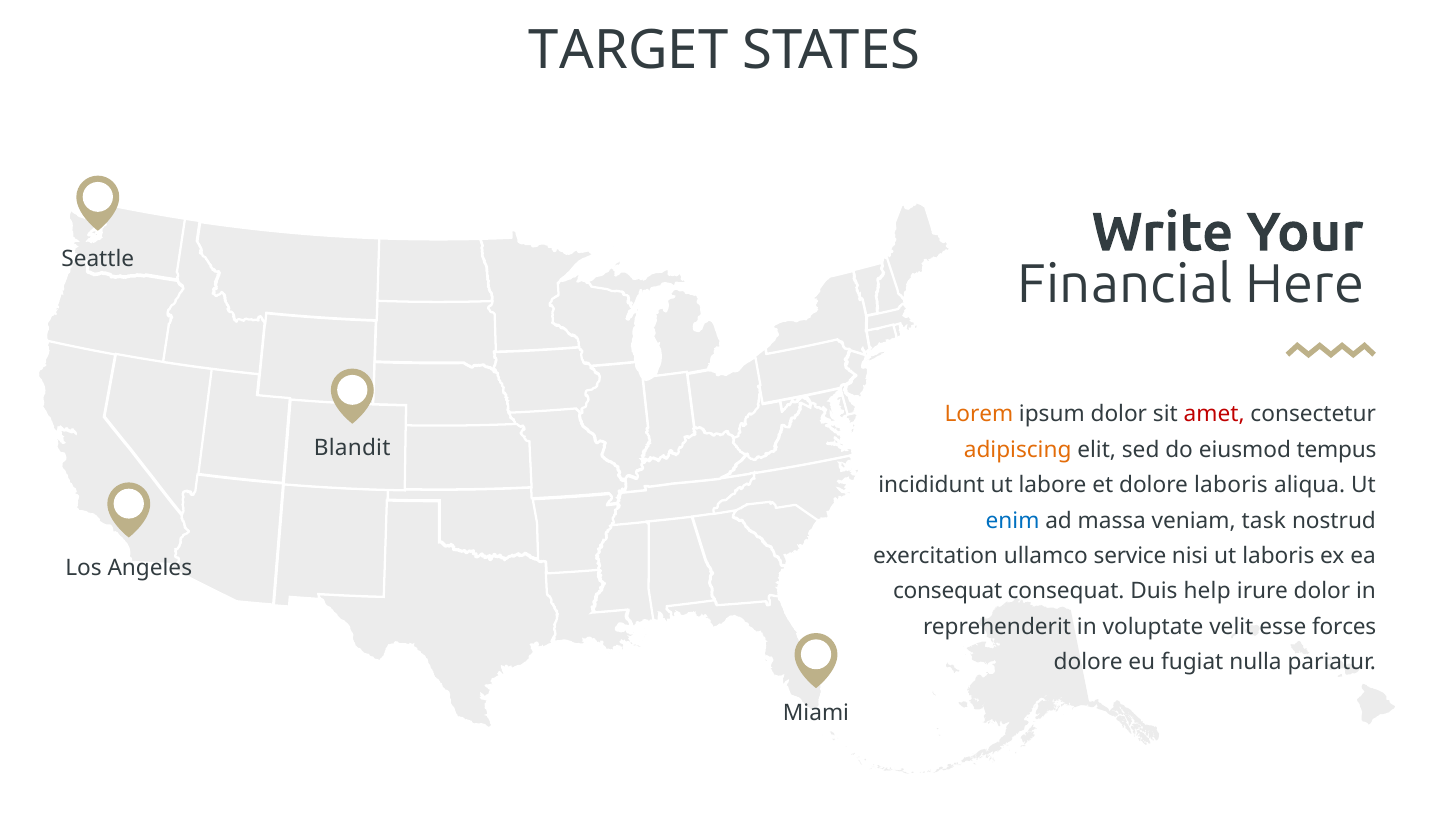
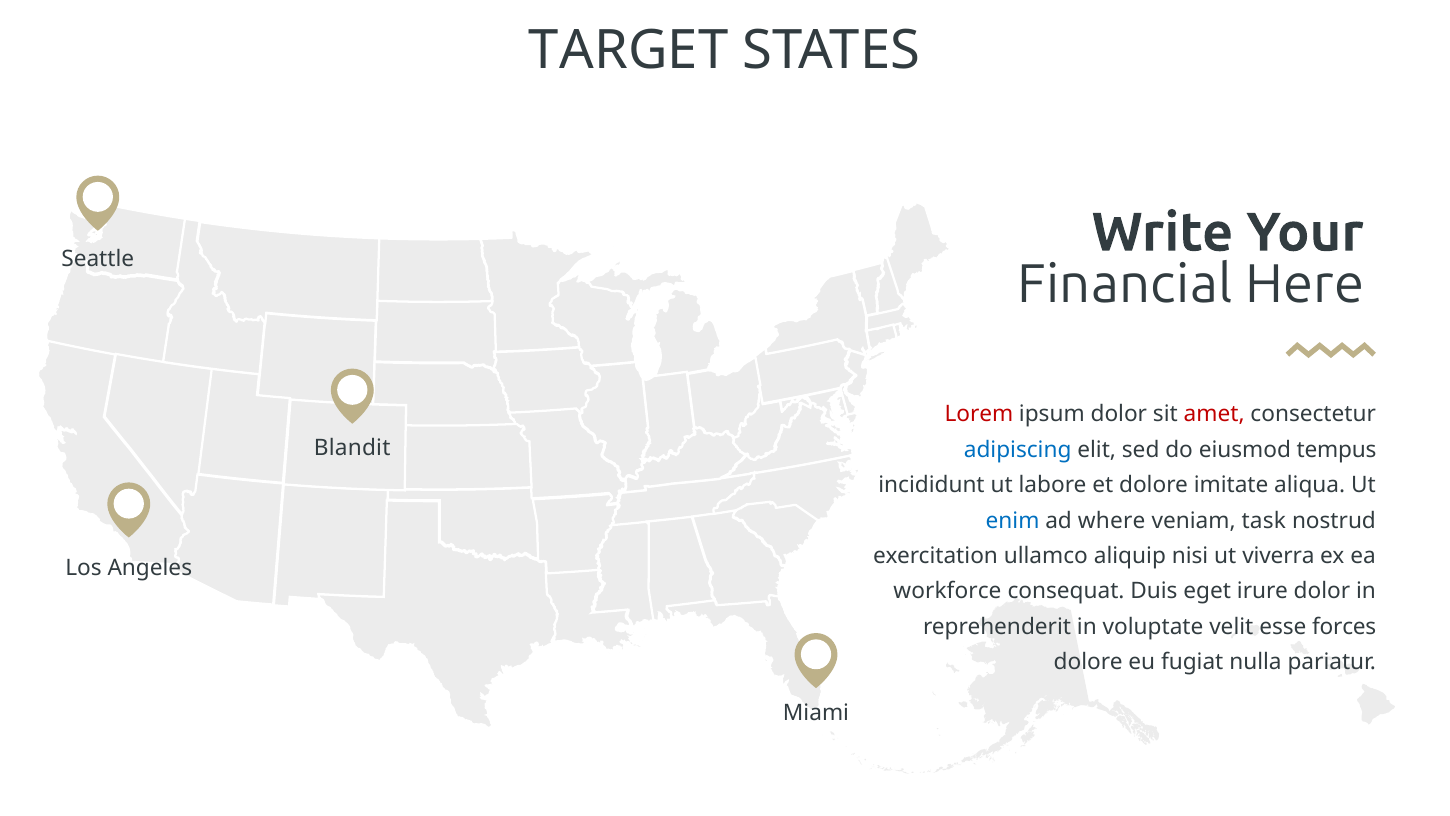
Lorem colour: orange -> red
adipiscing colour: orange -> blue
dolore laboris: laboris -> imitate
massa: massa -> where
service: service -> aliquip
ut laboris: laboris -> viverra
consequat at (948, 591): consequat -> workforce
help: help -> eget
